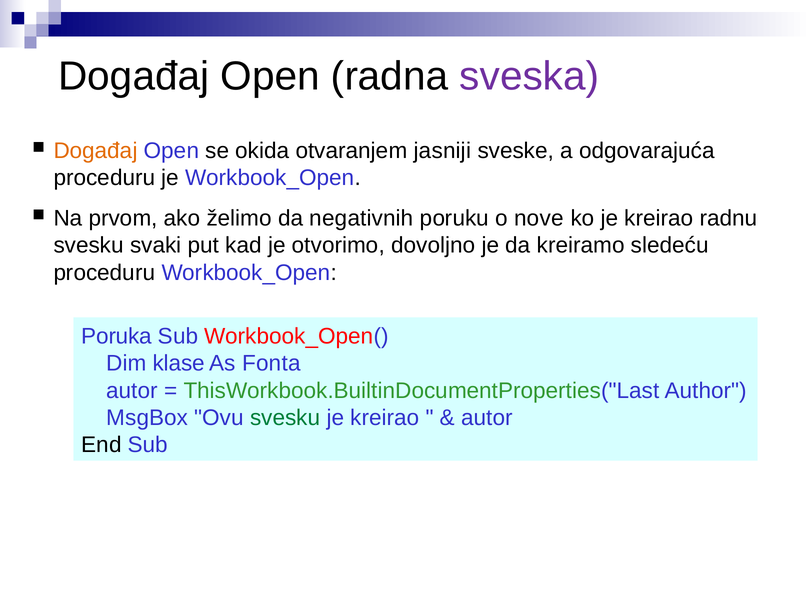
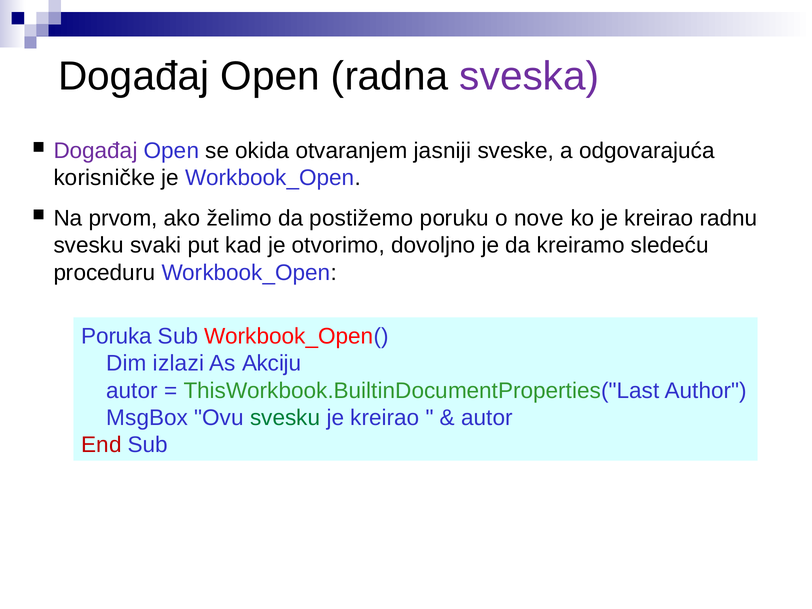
Događaj at (96, 151) colour: orange -> purple
proceduru at (104, 178): proceduru -> korisničke
negativnih: negativnih -> postižemo
klase: klase -> izlazi
Fonta: Fonta -> Akciju
End colour: black -> red
